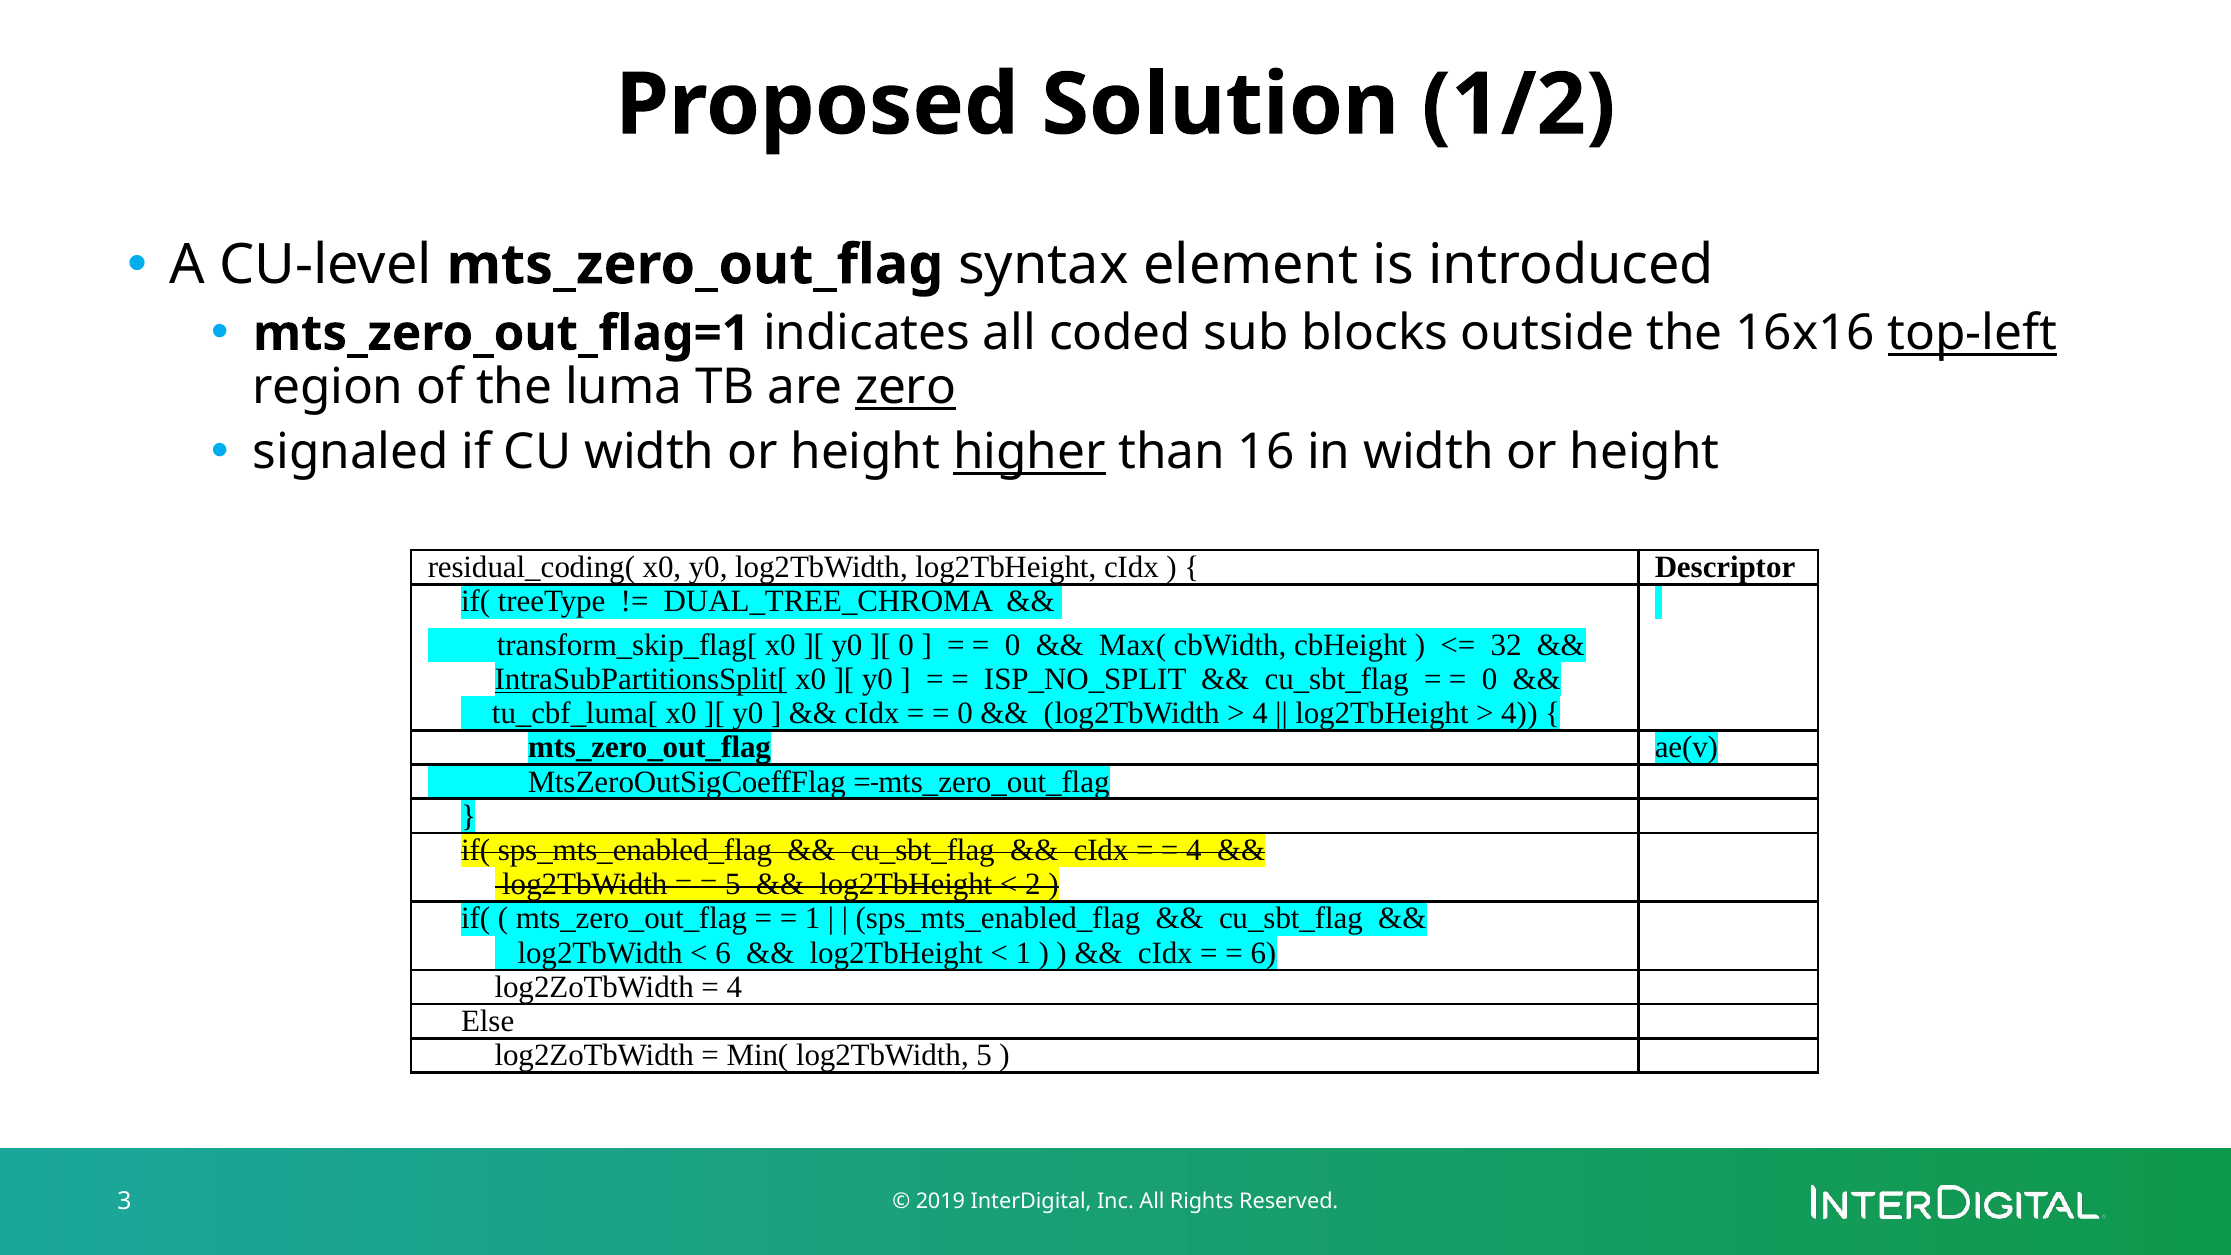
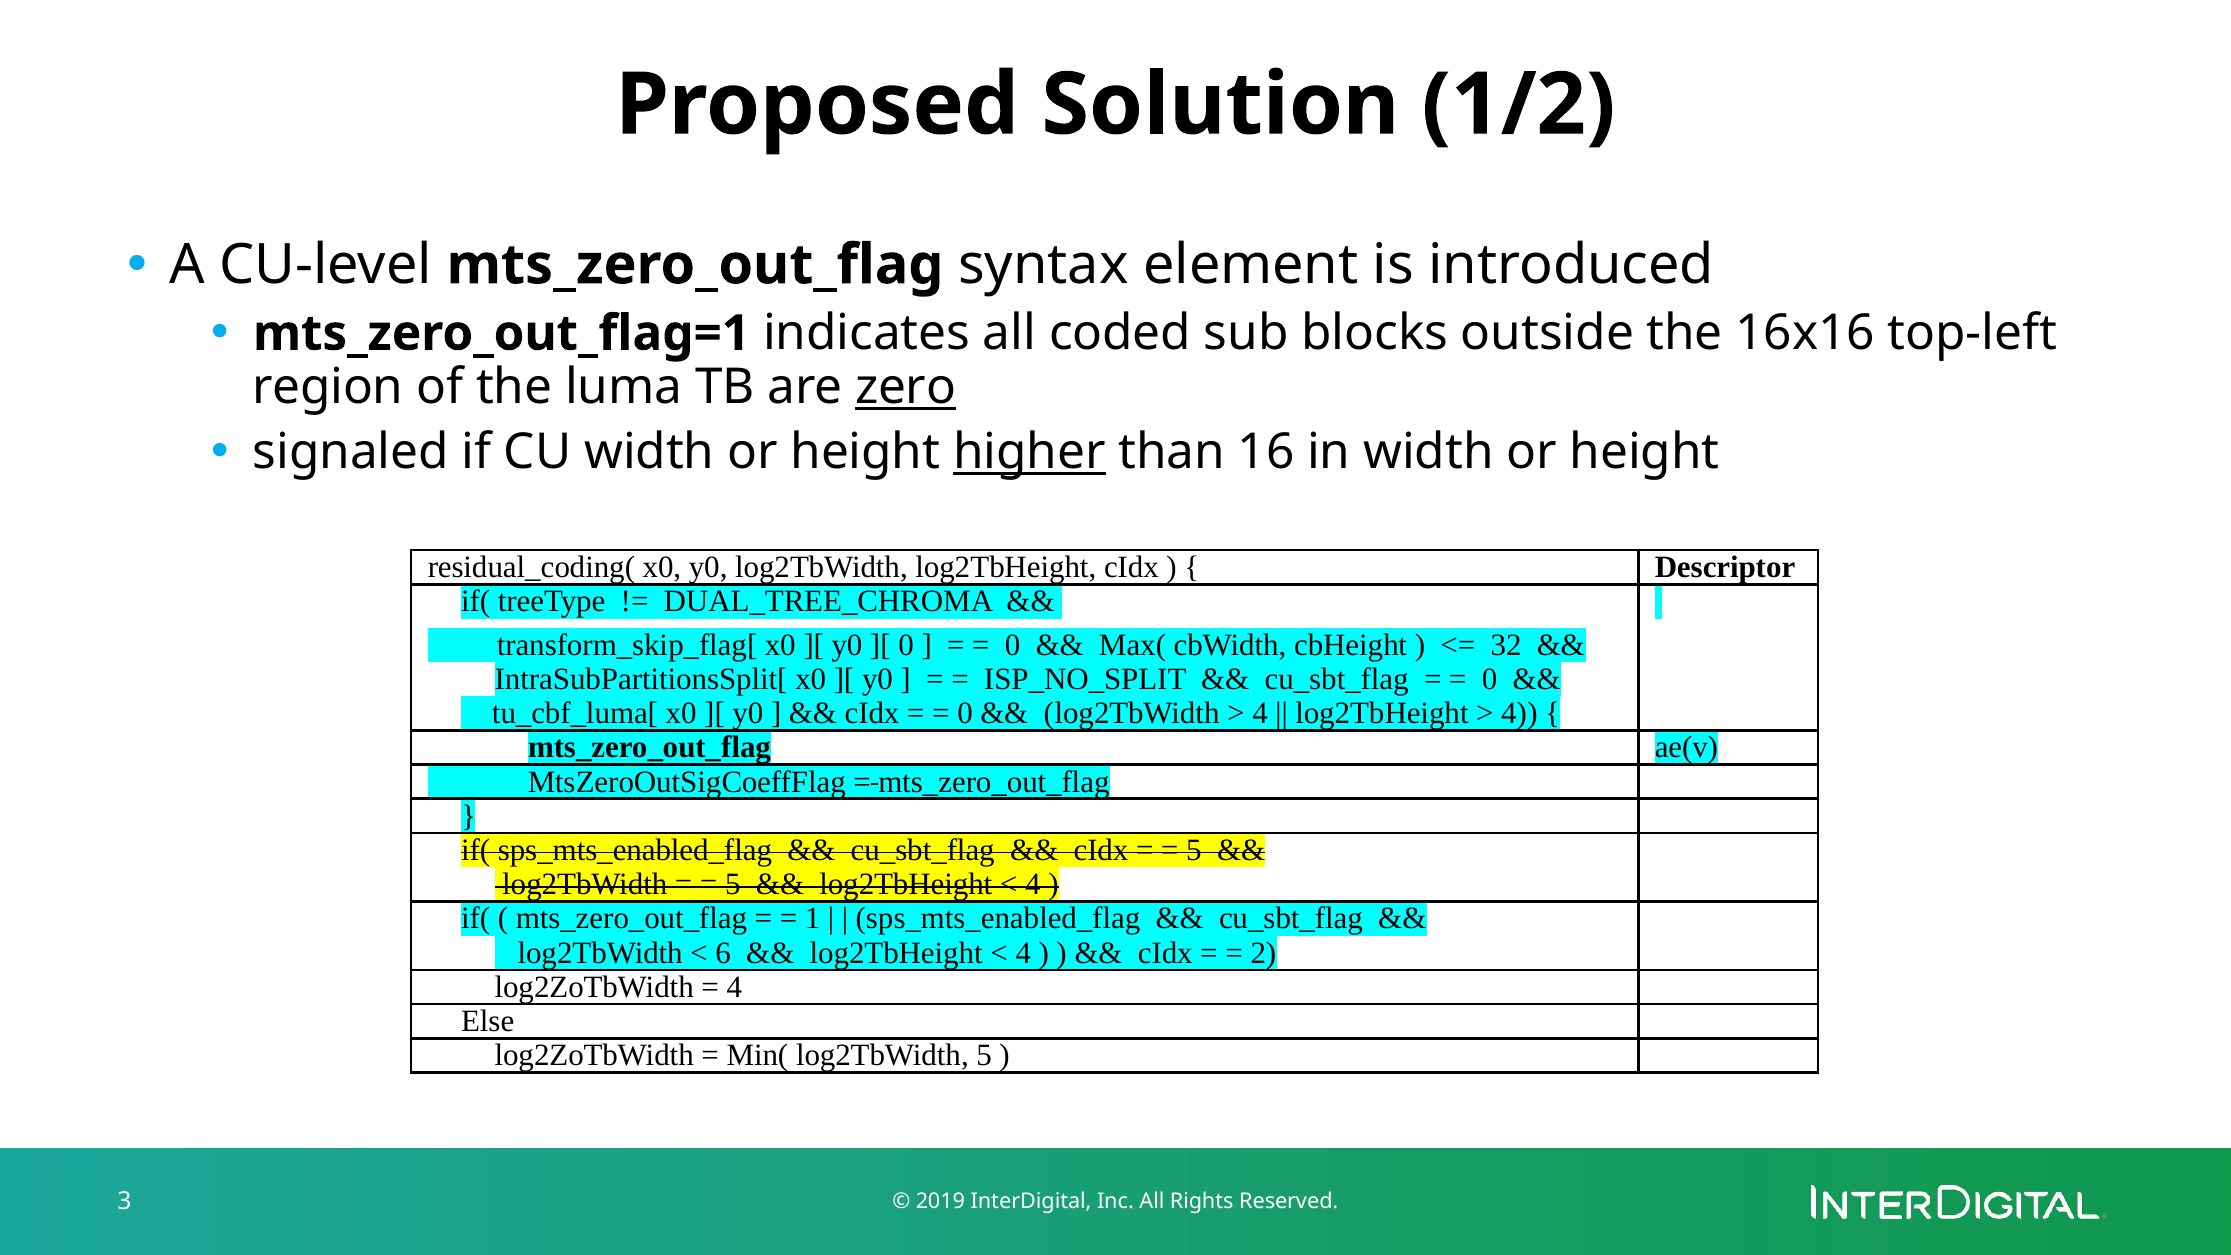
top-left underline: present -> none
IntraSubPartitionsSplit[ underline: present -> none
4 at (1194, 850): 4 -> 5
2 at (1033, 884): 2 -> 4
1 at (1023, 953): 1 -> 4
6 at (1263, 953): 6 -> 2
